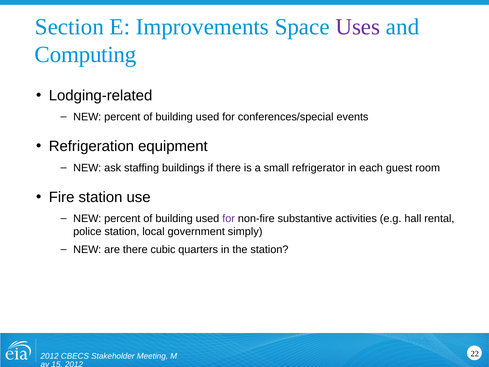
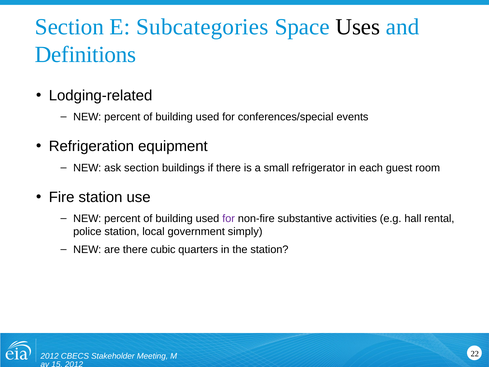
Improvements: Improvements -> Subcategories
Uses colour: purple -> black
Computing: Computing -> Definitions
ask staffing: staffing -> section
